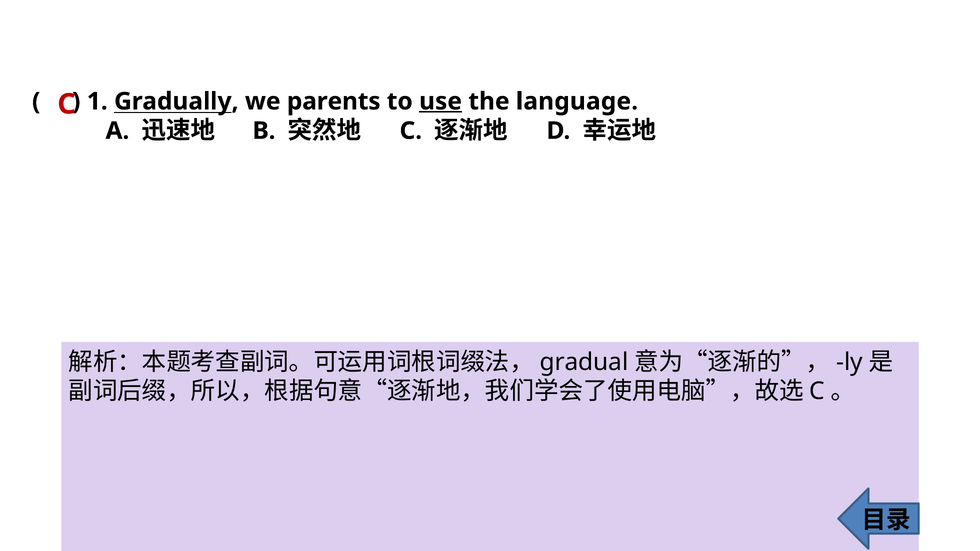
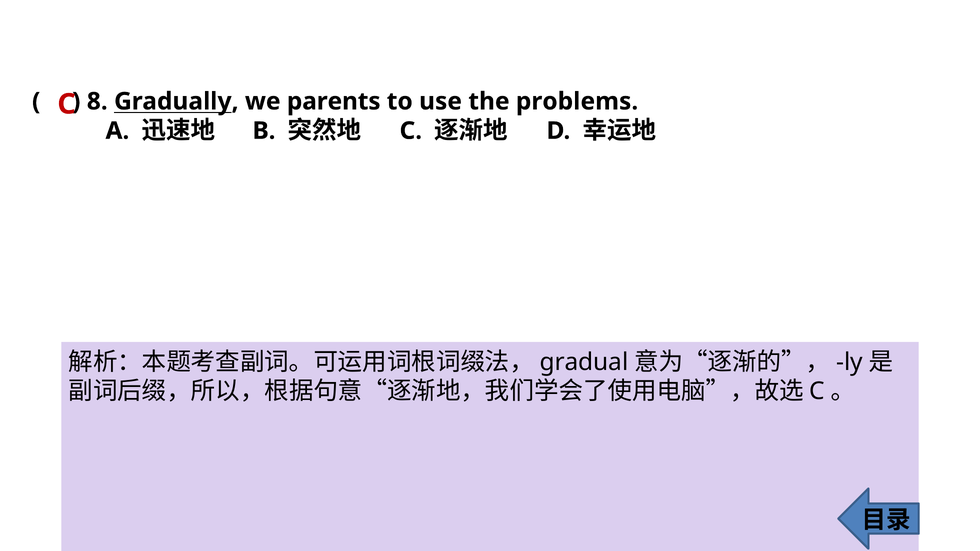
1: 1 -> 8
use underline: present -> none
language: language -> problems
